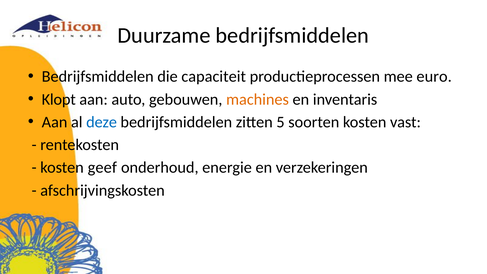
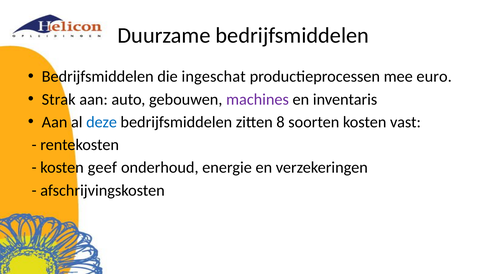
capaciteit: capaciteit -> ingeschat
Klopt: Klopt -> Strak
machines colour: orange -> purple
5: 5 -> 8
